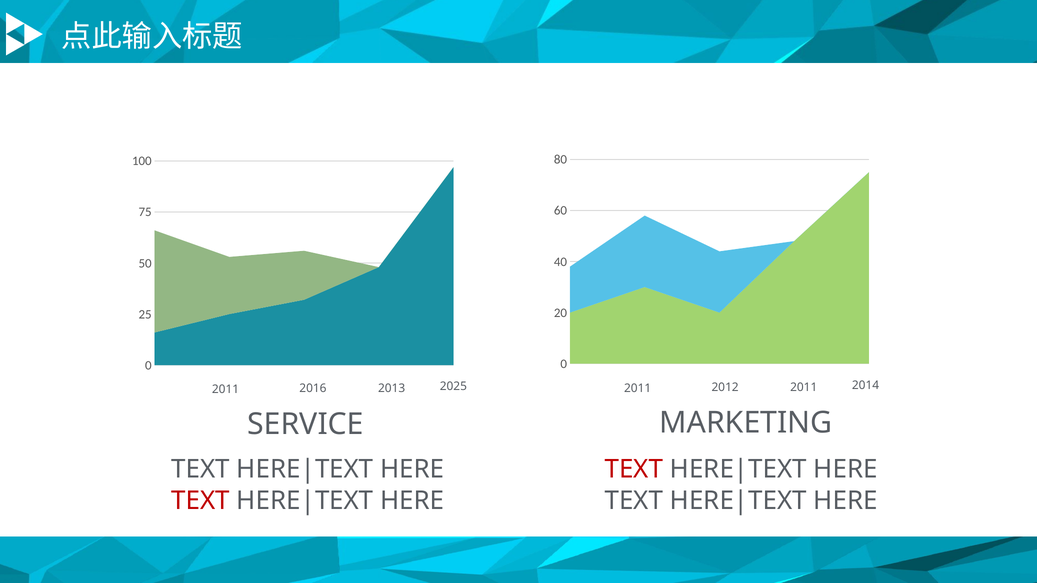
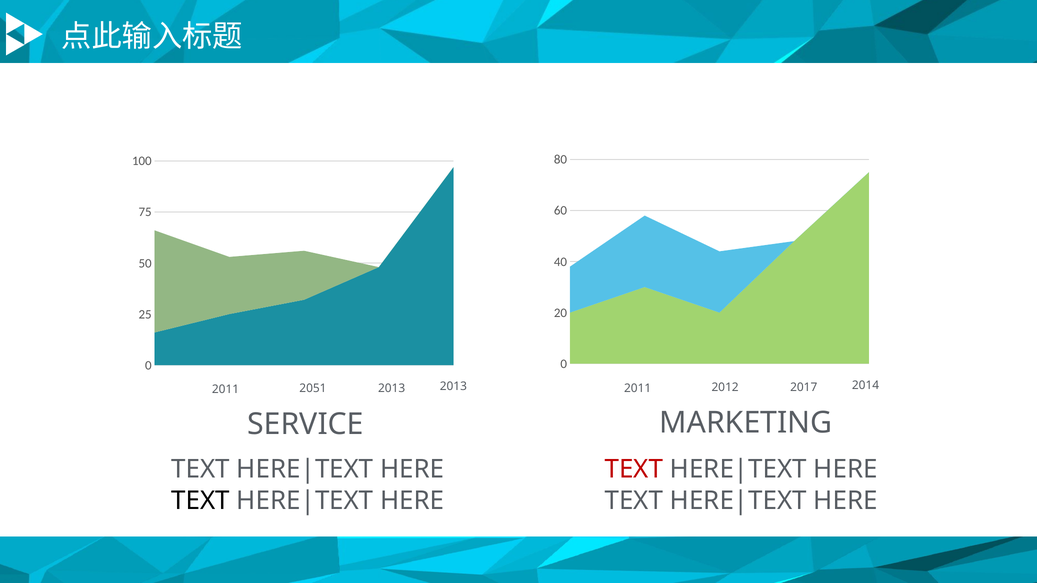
2016: 2016 -> 2051
2013 2025: 2025 -> 2013
2012 2011: 2011 -> 2017
TEXT at (201, 501) colour: red -> black
